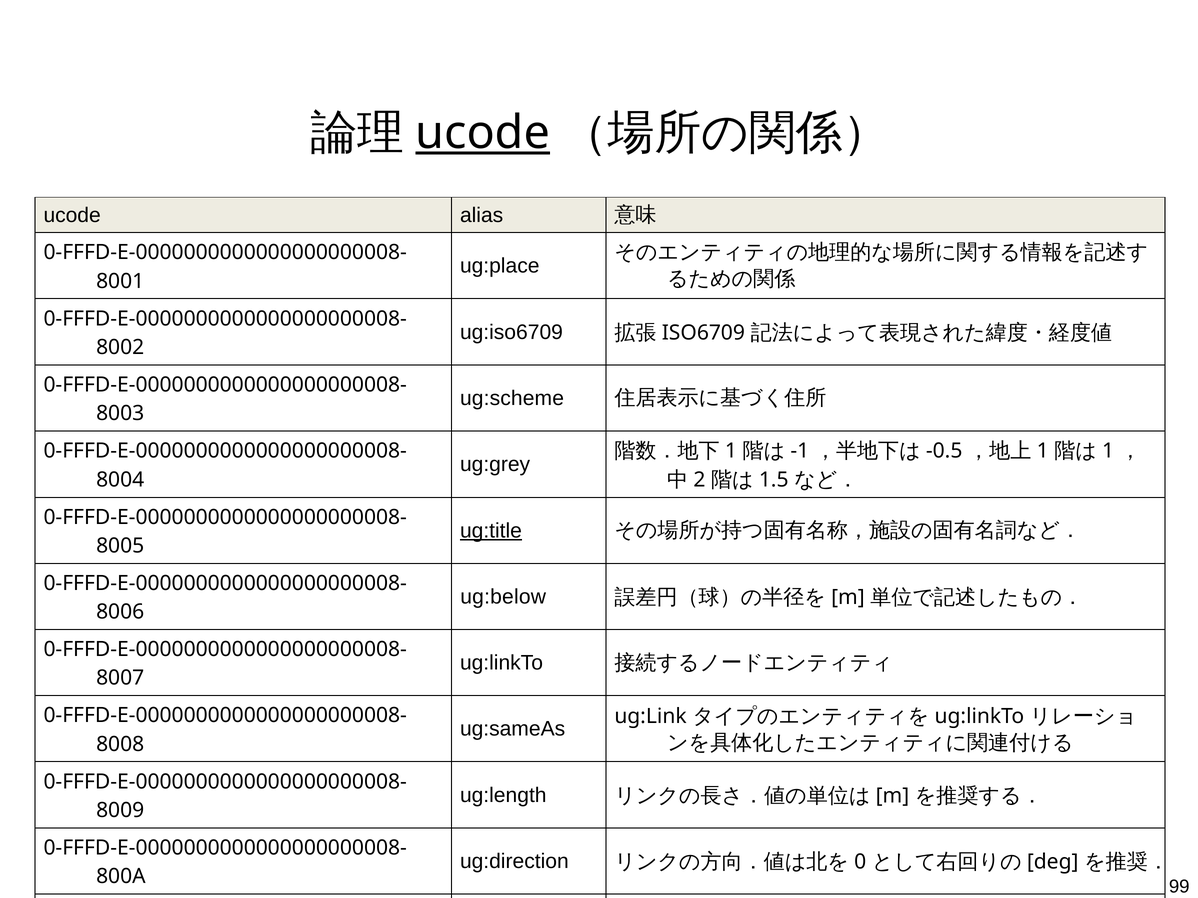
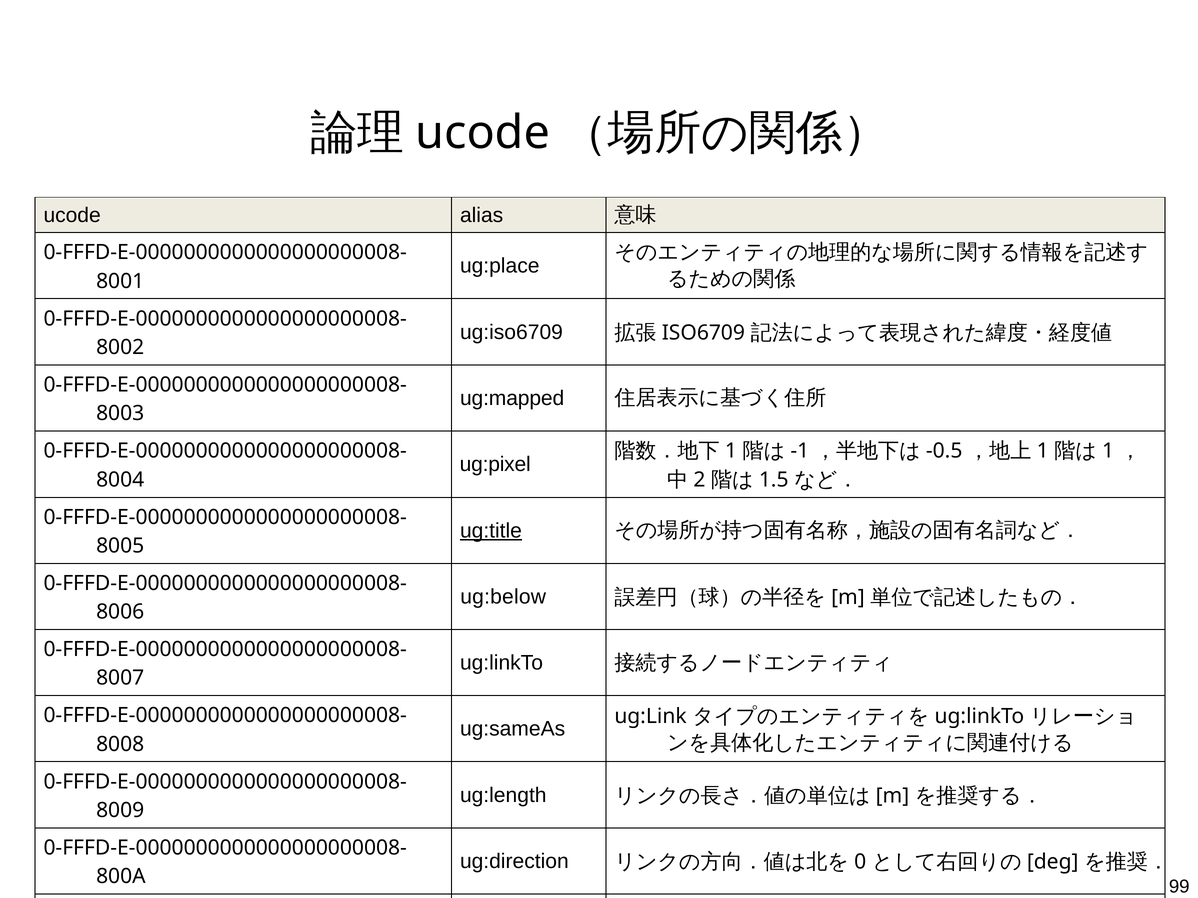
ucode at (483, 133) underline: present -> none
ug:scheme: ug:scheme -> ug:mapped
ug:grey: ug:grey -> ug:pixel
